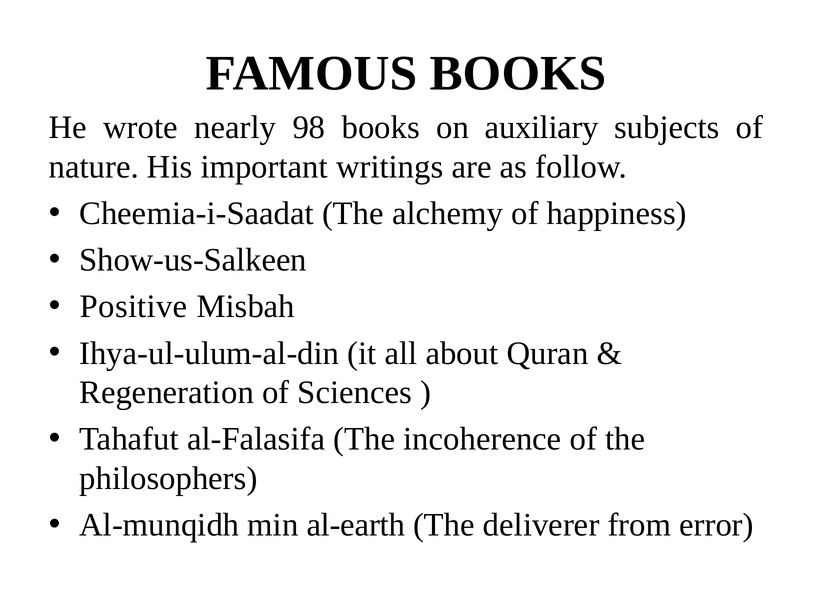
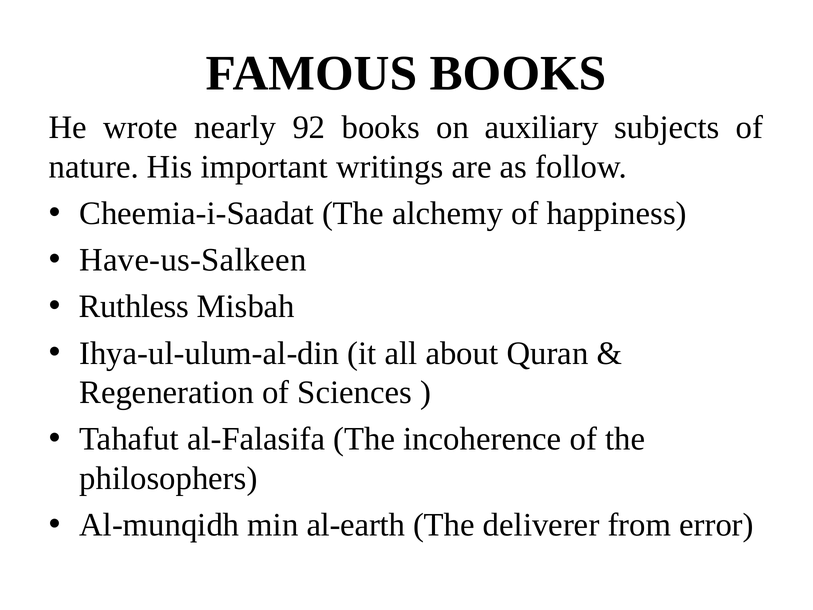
98: 98 -> 92
Show-us-Salkeen: Show-us-Salkeen -> Have-us-Salkeen
Positive: Positive -> Ruthless
